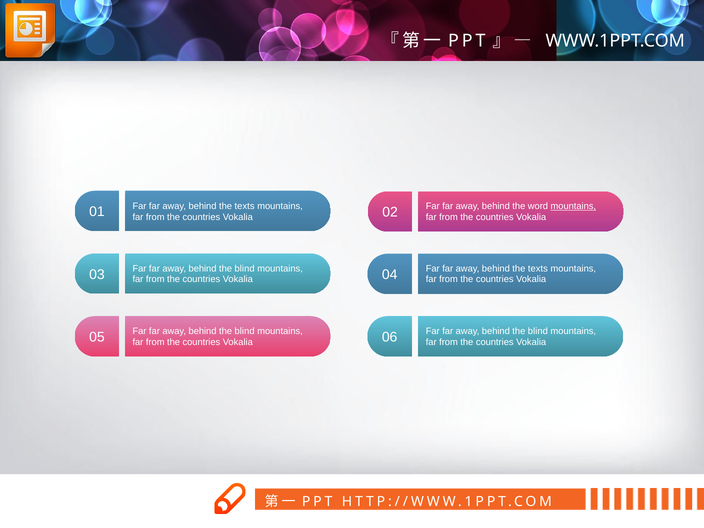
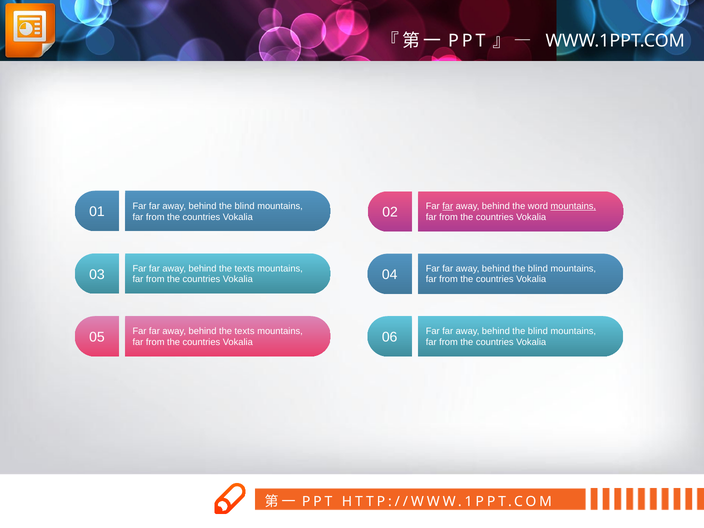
texts at (245, 206): texts -> blind
far at (448, 206) underline: none -> present
blind at (245, 268): blind -> texts
texts at (538, 268): texts -> blind
blind at (245, 331): blind -> texts
